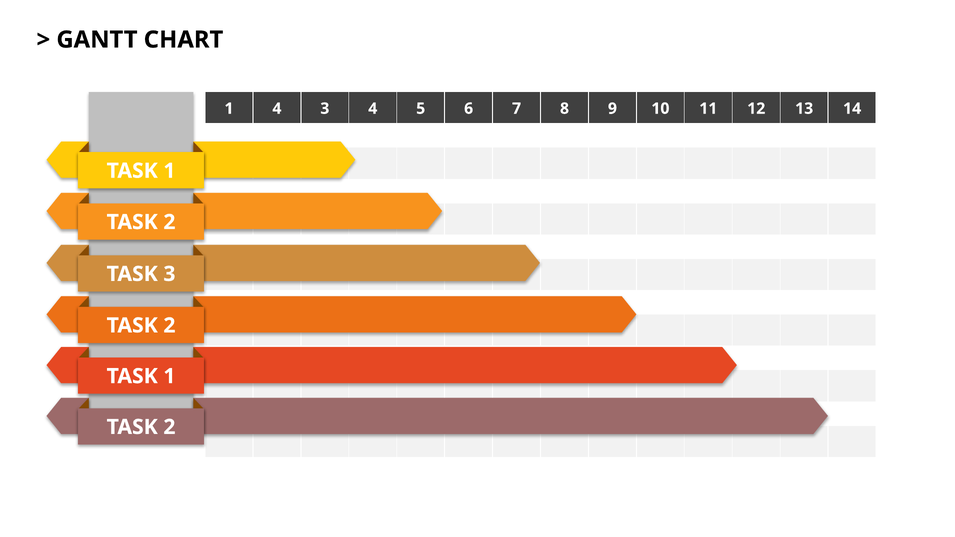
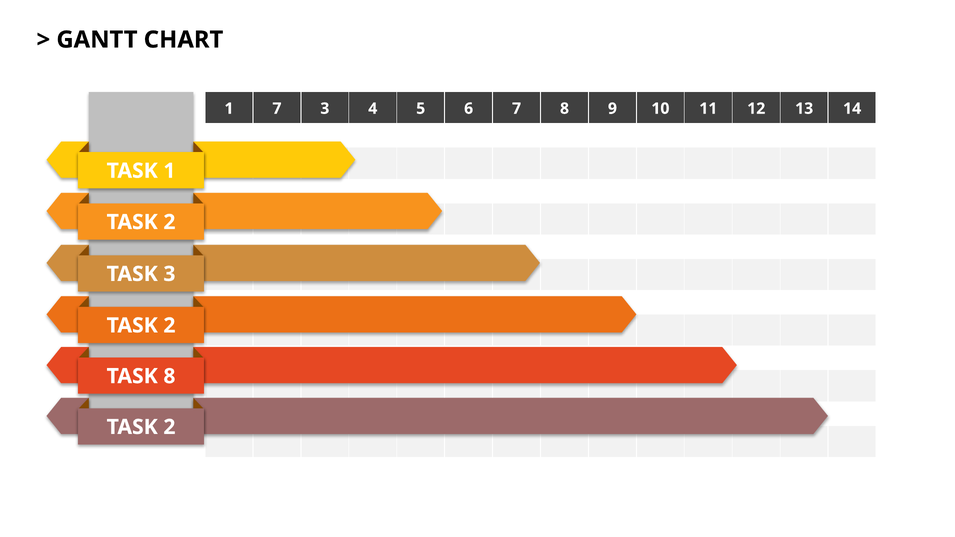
1 4: 4 -> 7
1 at (169, 376): 1 -> 8
